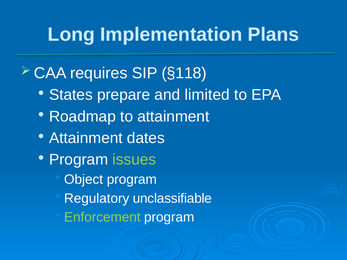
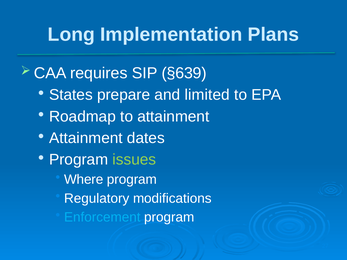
§118: §118 -> §639
Object: Object -> Where
unclassifiable: unclassifiable -> modifications
Enforcement colour: light green -> light blue
